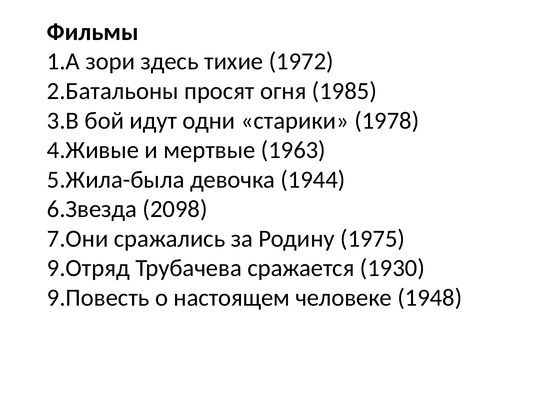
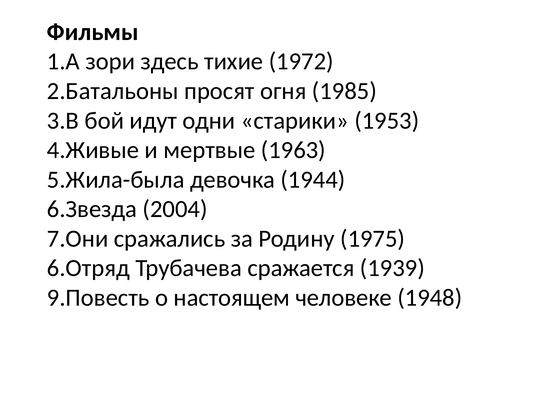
1978: 1978 -> 1953
2098: 2098 -> 2004
9.Отряд: 9.Отряд -> 6.Отряд
1930: 1930 -> 1939
